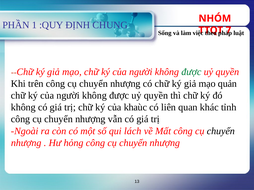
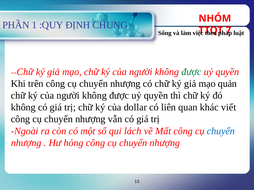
khaùc: khaùc -> dollar
tỉnh: tỉnh -> viết
chuyển at (221, 131) colour: black -> blue
